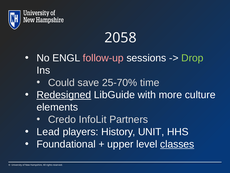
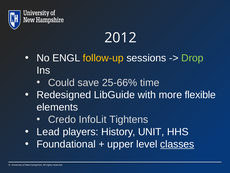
2058: 2058 -> 2012
follow-up colour: pink -> yellow
25-70%: 25-70% -> 25-66%
Redesigned underline: present -> none
culture: culture -> flexible
Partners: Partners -> Tightens
